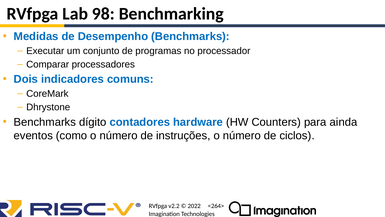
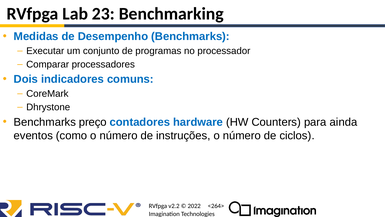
98: 98 -> 23
dígito: dígito -> preço
